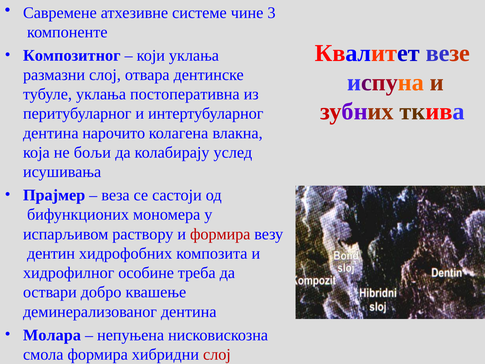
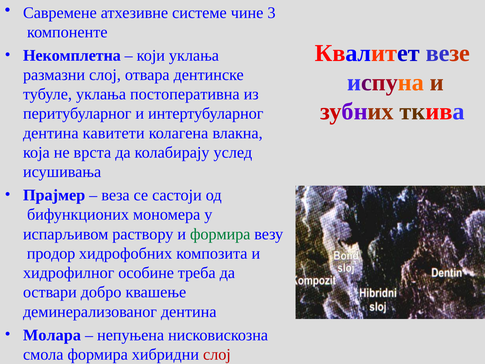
Композитног: Композитног -> Некомплетна
нарочито: нарочито -> кавитети
бољи: бољи -> врста
формира at (220, 234) colour: red -> green
дентин: дентин -> продор
